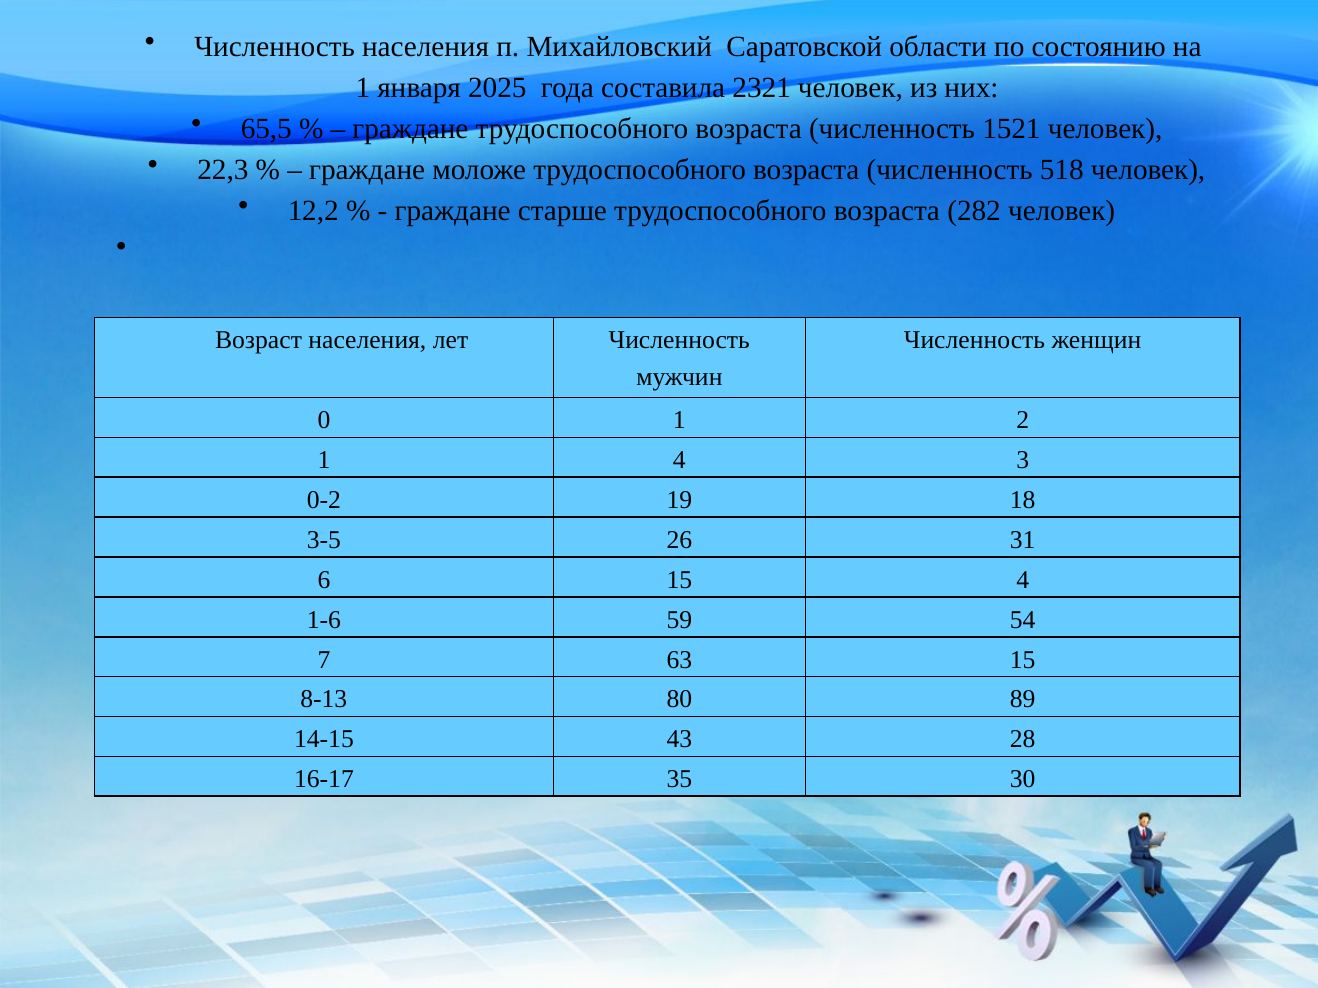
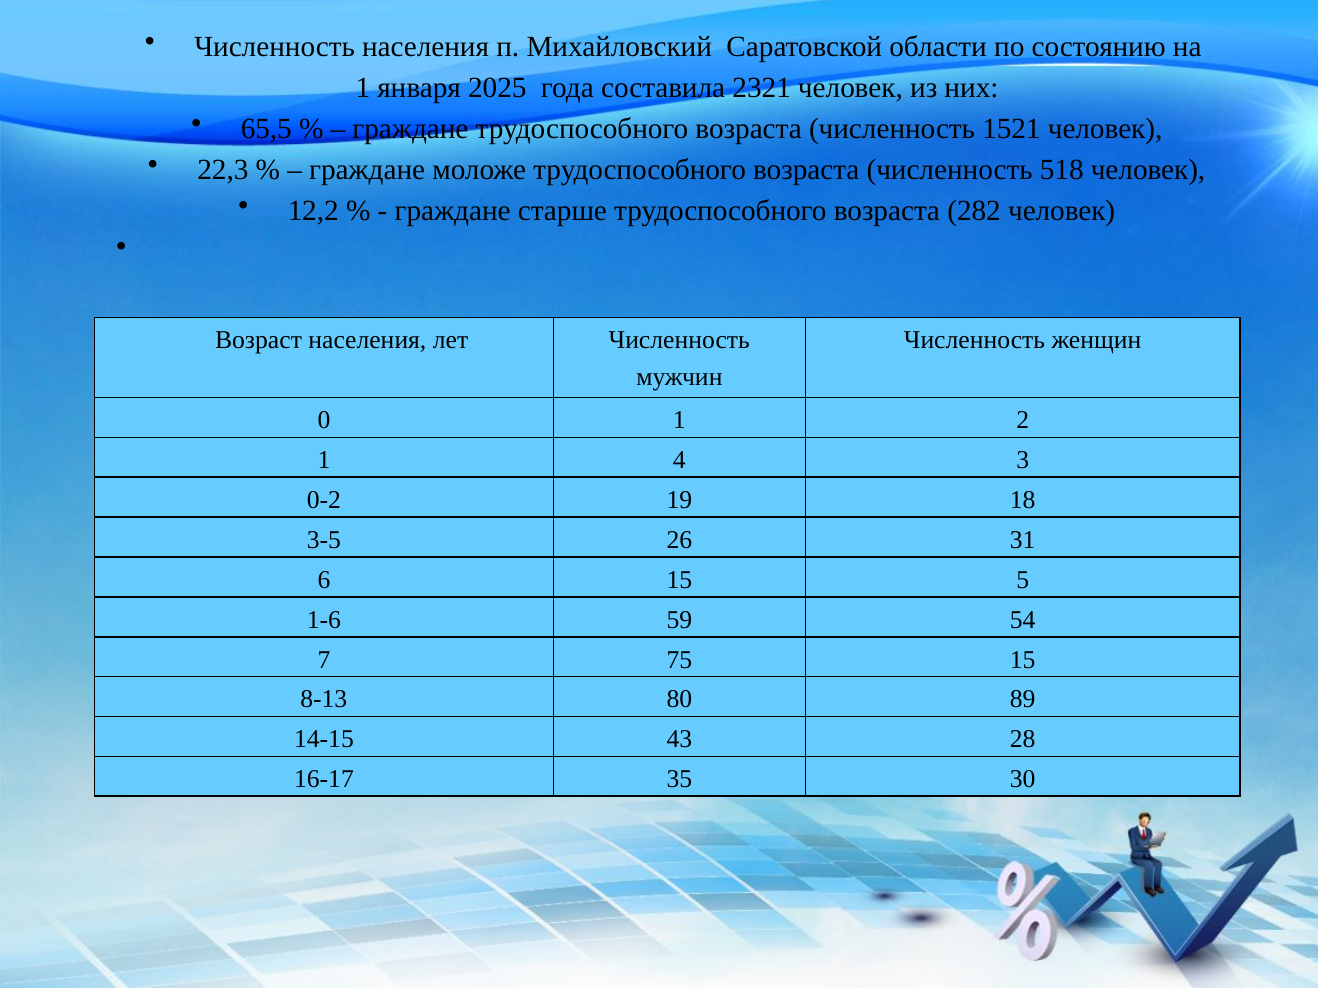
15 4: 4 -> 5
63: 63 -> 75
